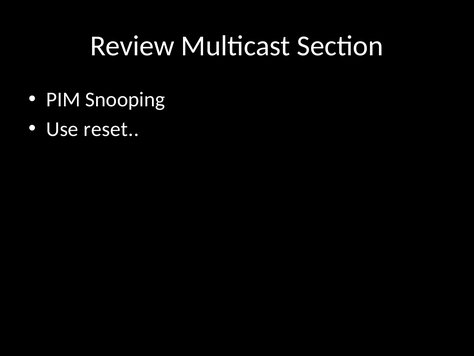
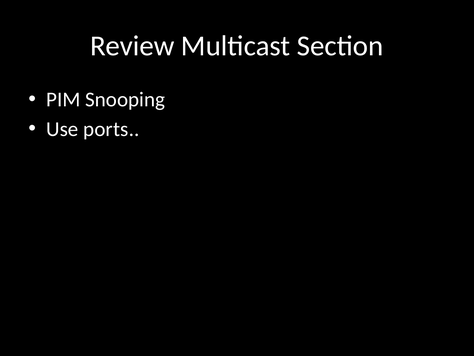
reset: reset -> ports
